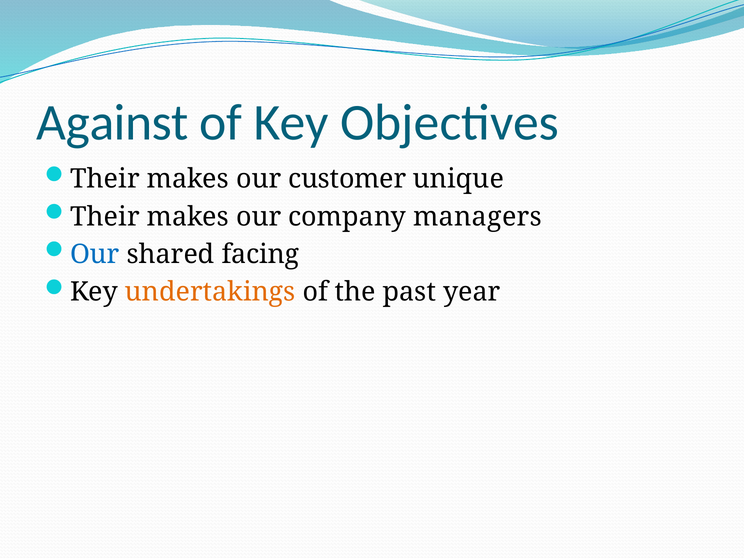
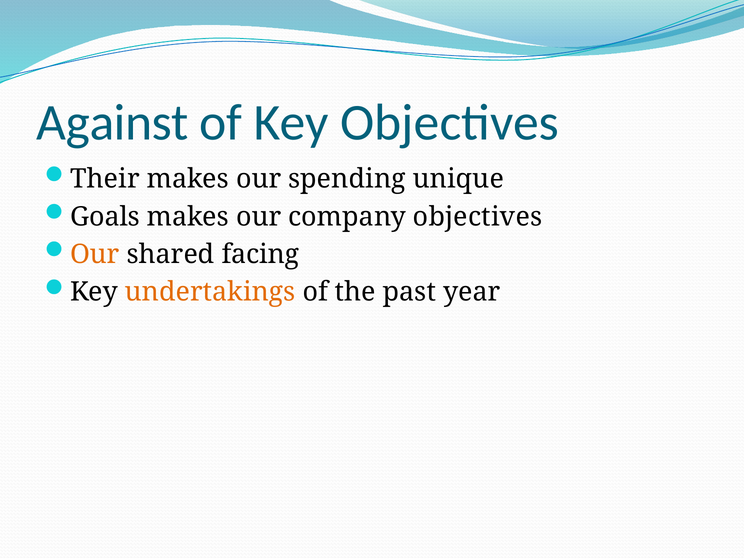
customer: customer -> spending
Their at (105, 217): Their -> Goals
company managers: managers -> objectives
Our at (95, 254) colour: blue -> orange
